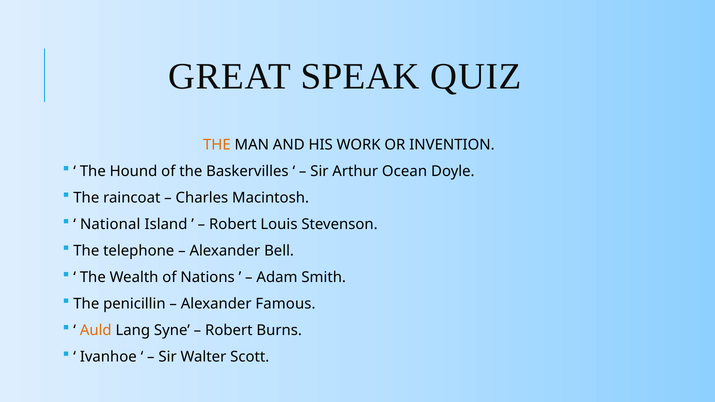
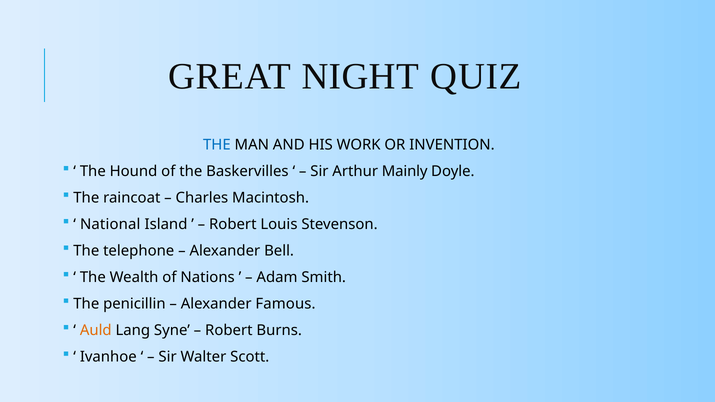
SPEAK: SPEAK -> NIGHT
THE at (217, 145) colour: orange -> blue
Ocean: Ocean -> Mainly
